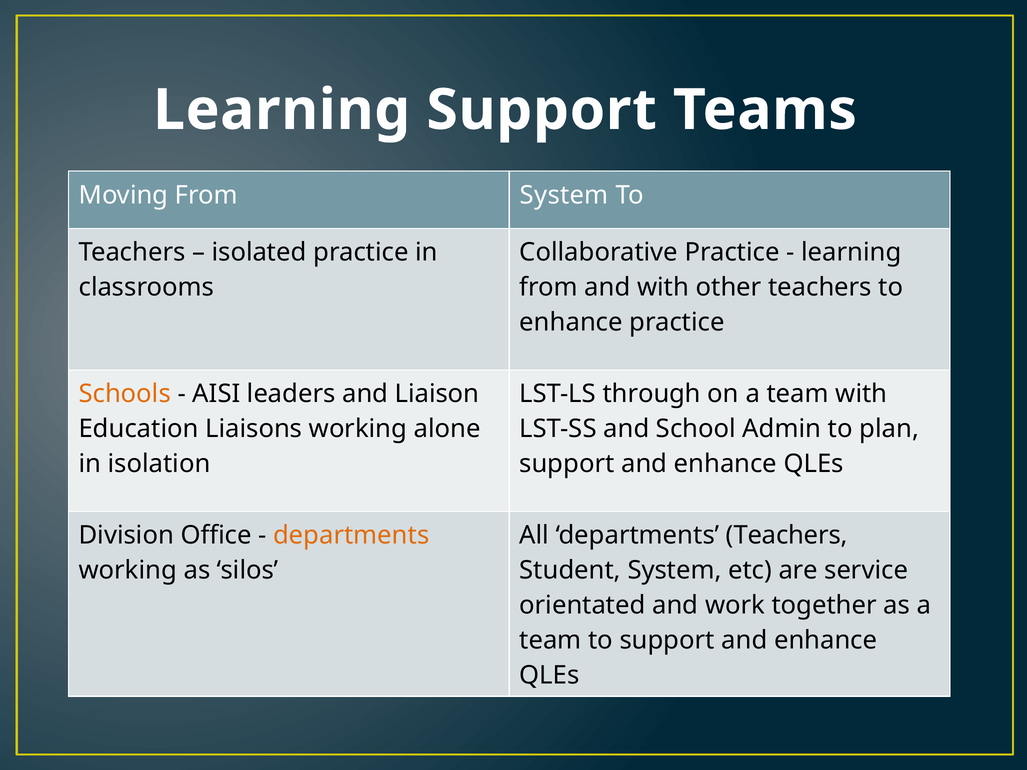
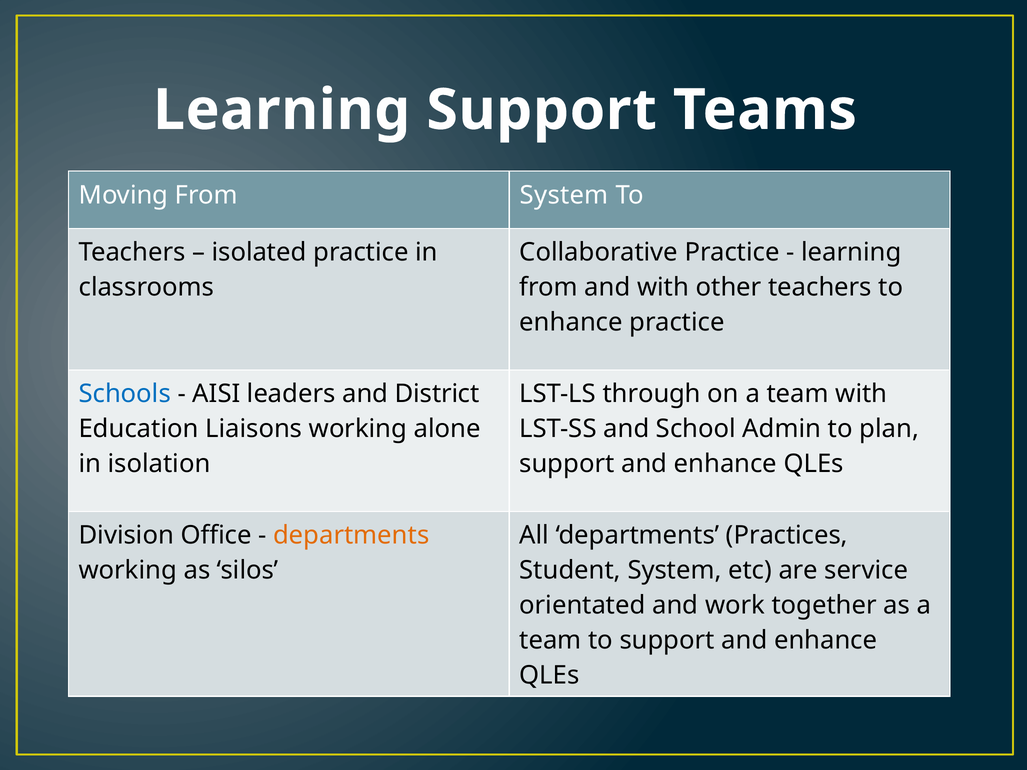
Schools colour: orange -> blue
Liaison: Liaison -> District
departments Teachers: Teachers -> Practices
